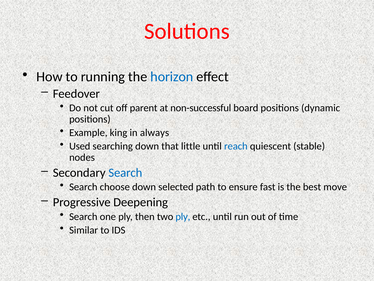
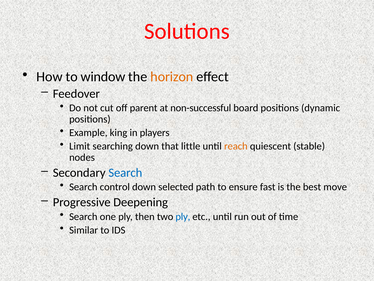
running: running -> window
horizon colour: blue -> orange
always: always -> players
Used: Used -> Limit
reach colour: blue -> orange
choose: choose -> control
